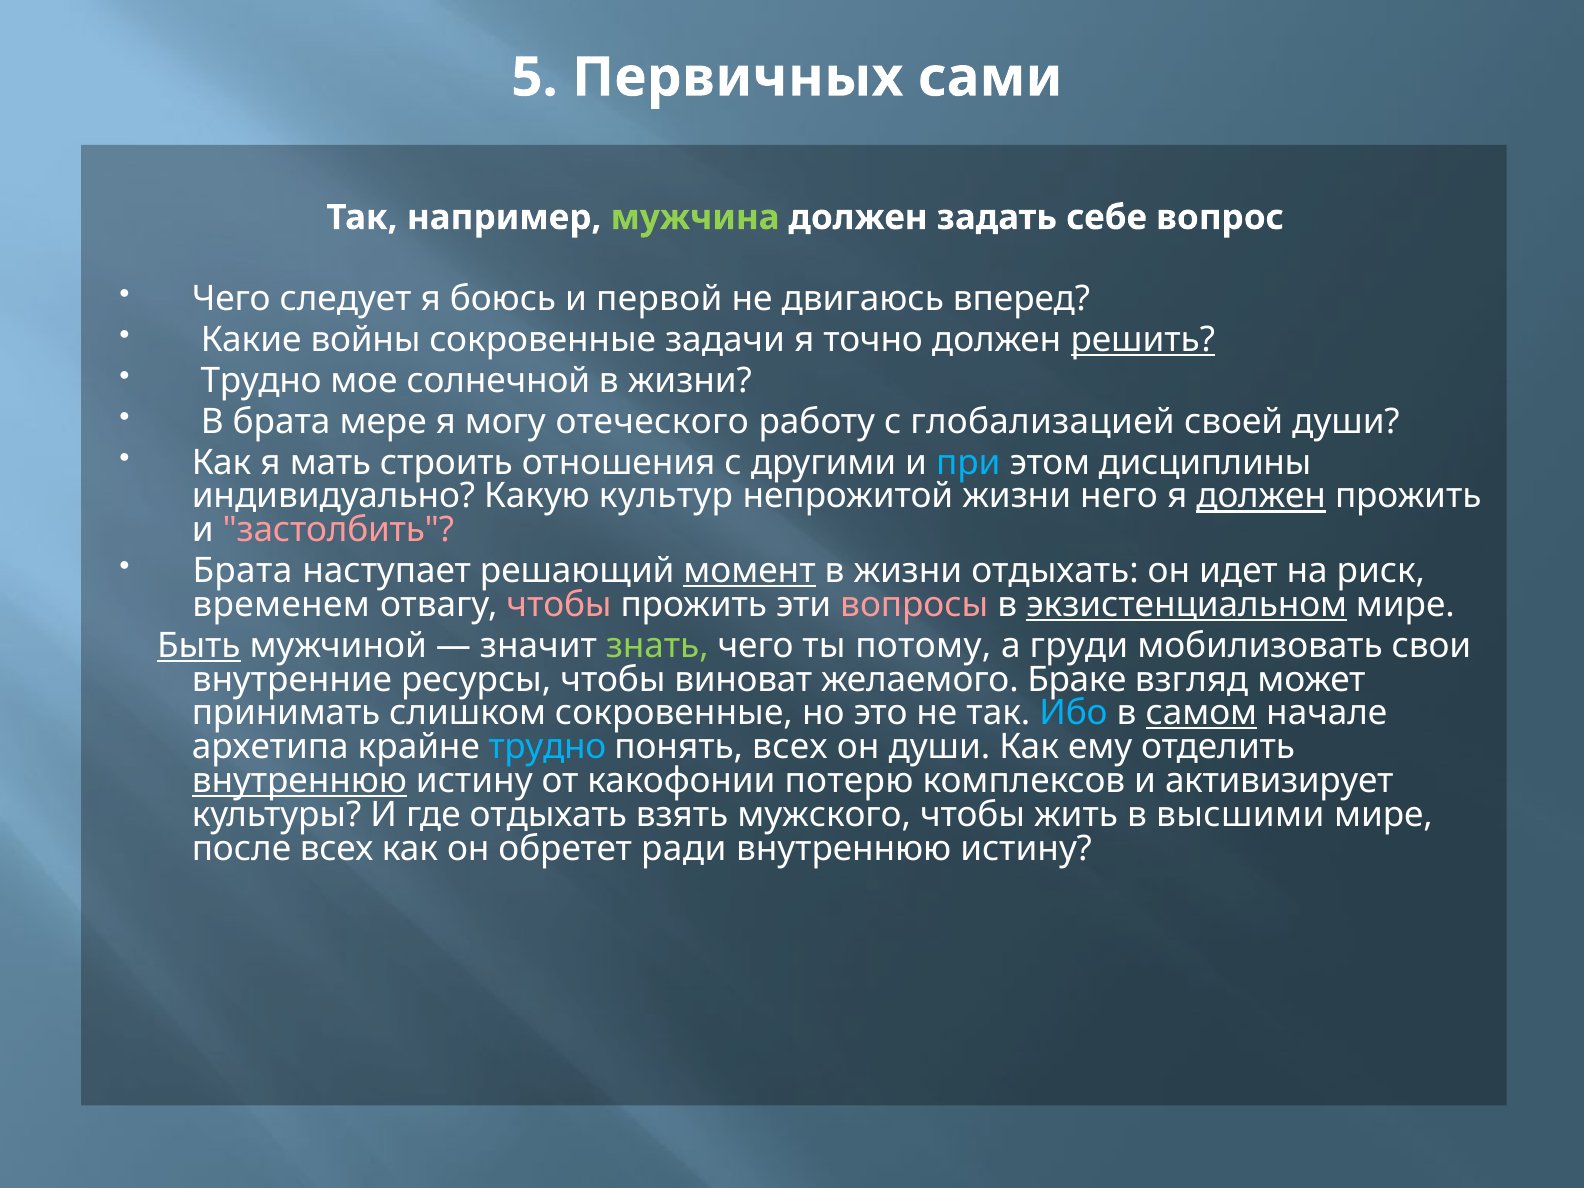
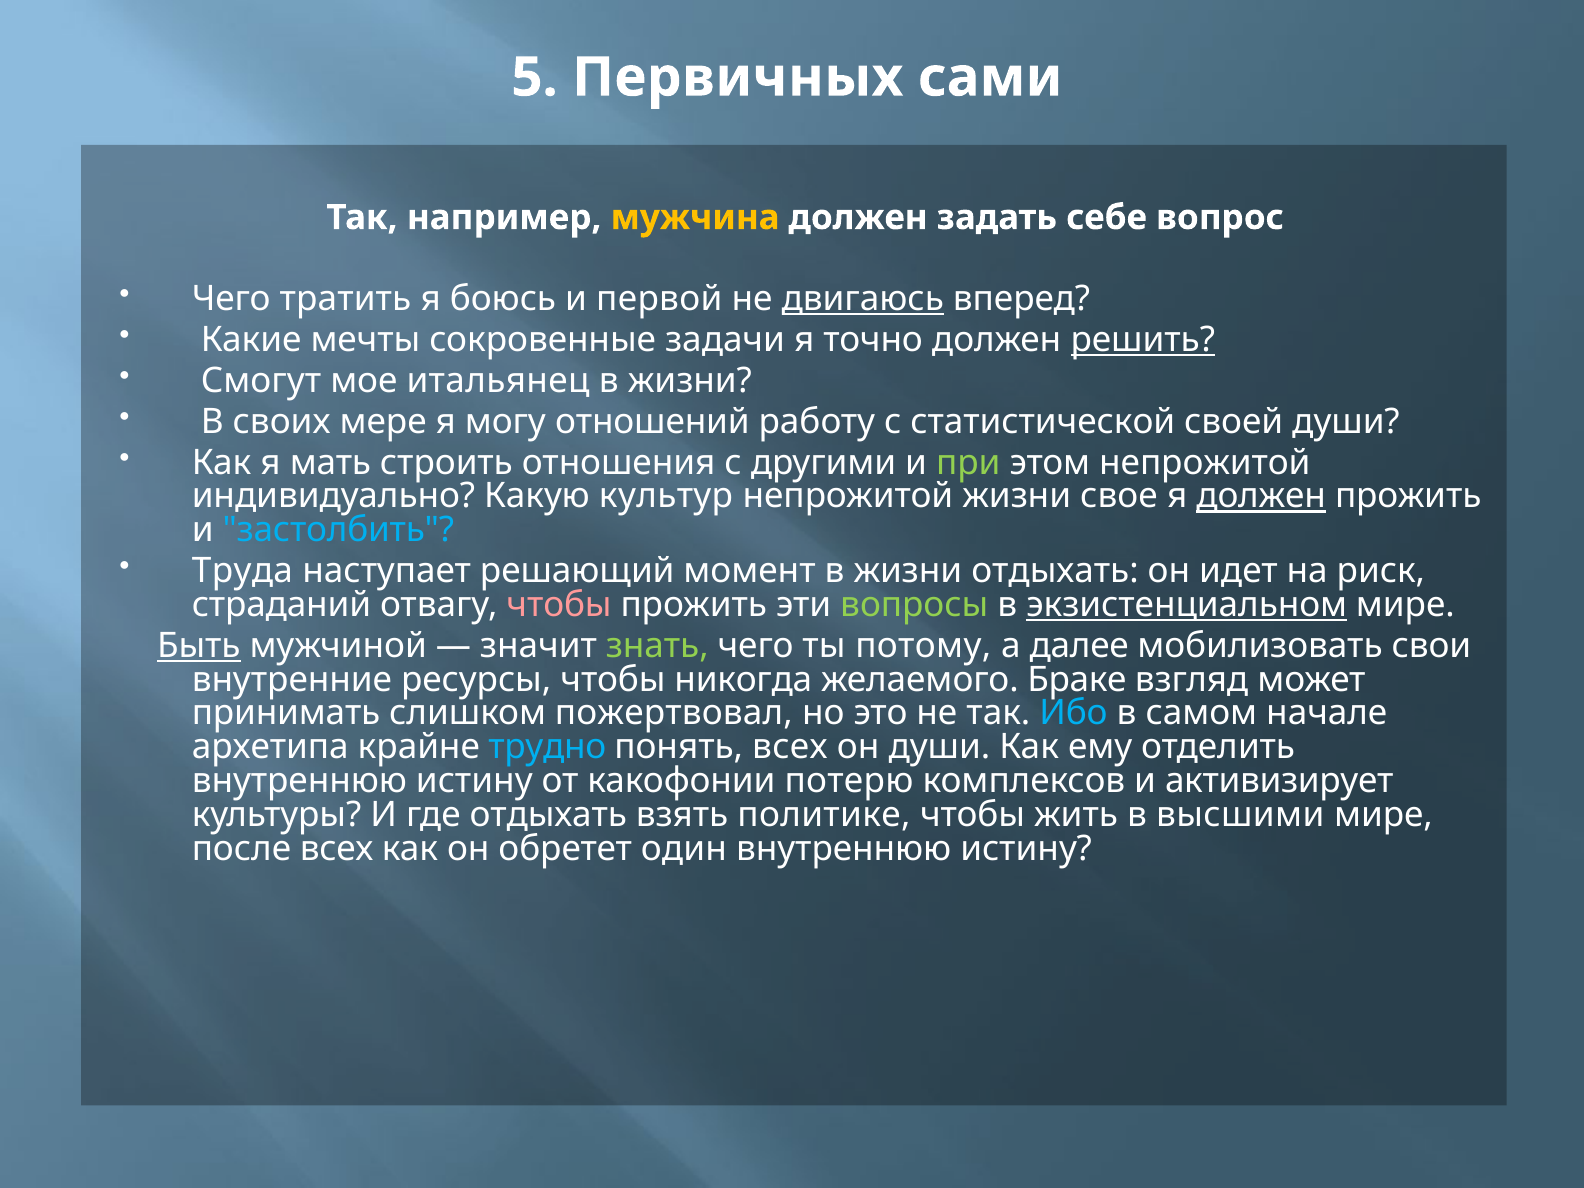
мужчина colour: light green -> yellow
следует: следует -> тратить
двигаюсь underline: none -> present
войны: войны -> мечты
Трудно at (261, 381): Трудно -> Смогут
солнечной: солнечной -> итальянец
В брата: брата -> своих
отеческого: отеческого -> отношений
глобализацией: глобализацией -> статистической
при colour: light blue -> light green
этом дисциплины: дисциплины -> непрожитой
него: него -> свое
застолбить colour: pink -> light blue
Брата at (242, 571): Брата -> Труда
момент underline: present -> none
временем: временем -> страданий
вопросы colour: pink -> light green
груди: груди -> далее
виноват: виноват -> никогда
слишком сокровенные: сокровенные -> пожертвовал
самом underline: present -> none
внутреннюю at (299, 781) underline: present -> none
мужского: мужского -> политике
ради: ради -> один
